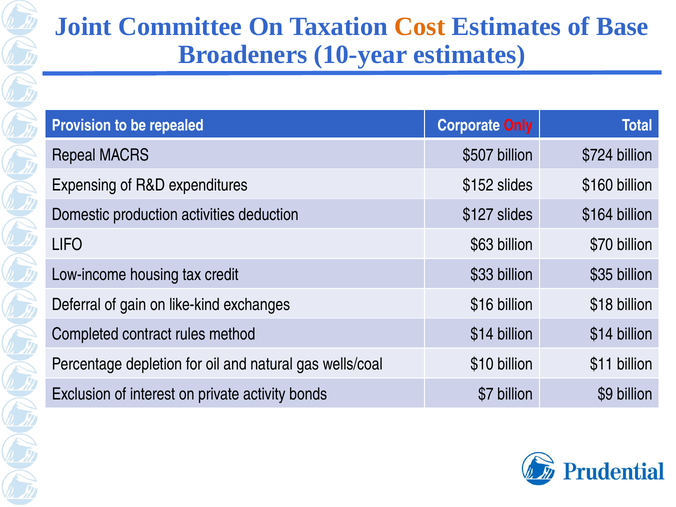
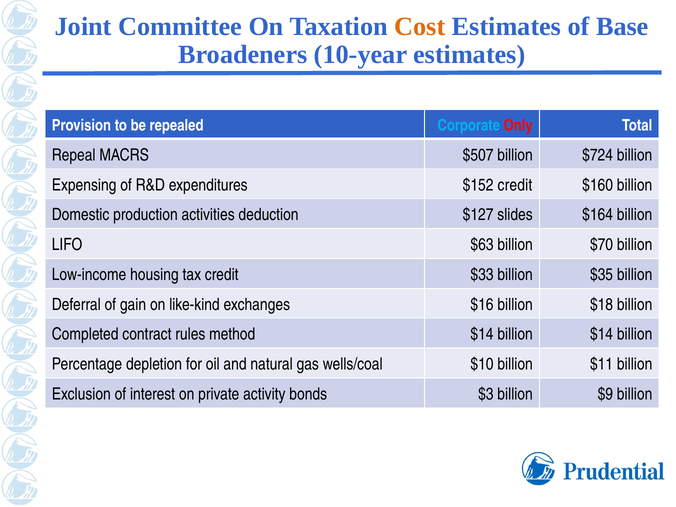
Corporate colour: white -> light blue
$152 slides: slides -> credit
$7: $7 -> $3
